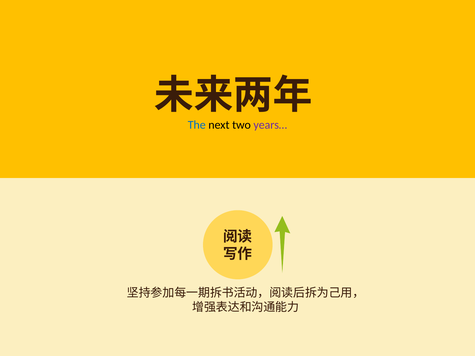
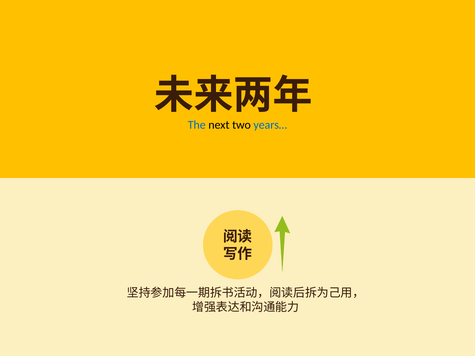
years… colour: purple -> blue
